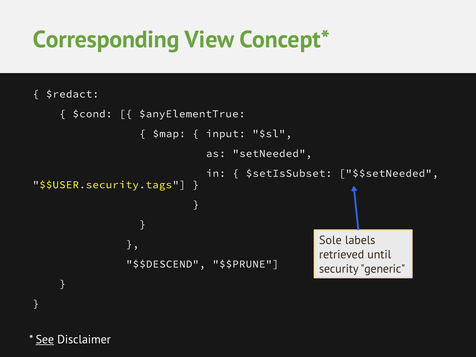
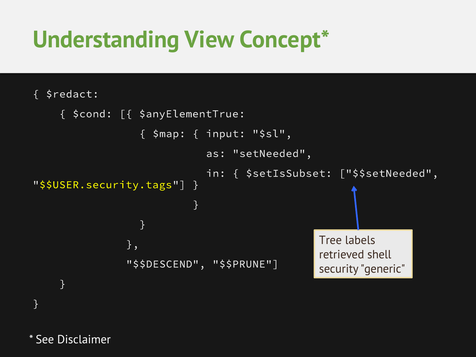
Corresponding: Corresponding -> Understanding
Sole: Sole -> Tree
until: until -> shell
See underline: present -> none
